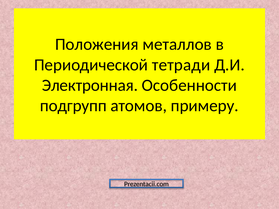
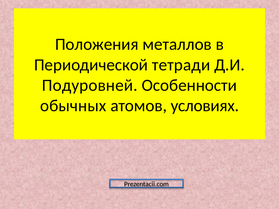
Электронная: Электронная -> Подуровней
подгрупп: подгрупп -> обычных
примеру: примеру -> условиях
